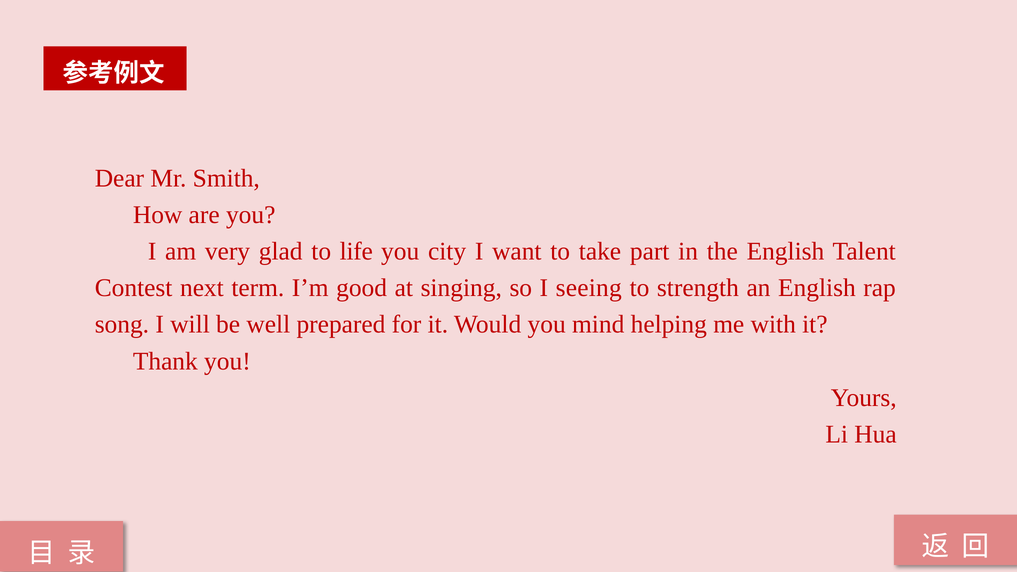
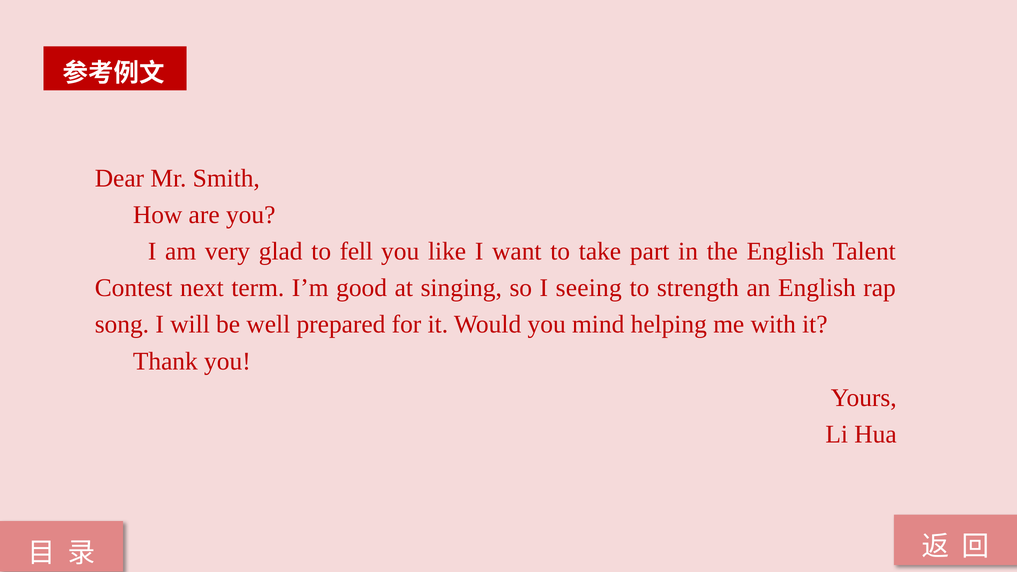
life: life -> fell
city: city -> like
